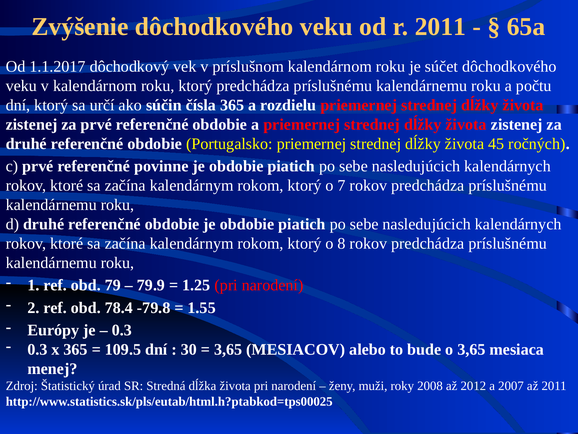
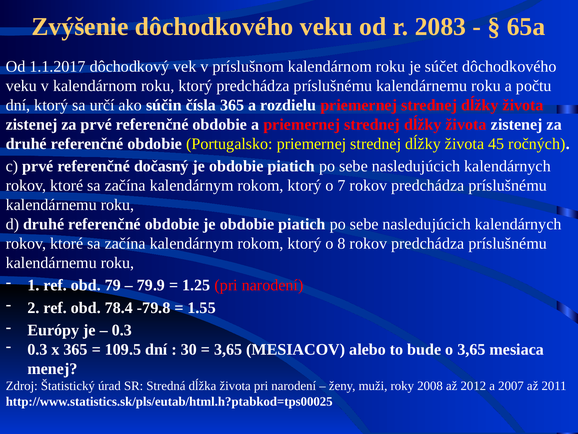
r 2011: 2011 -> 2083
povinne: povinne -> dočasný
